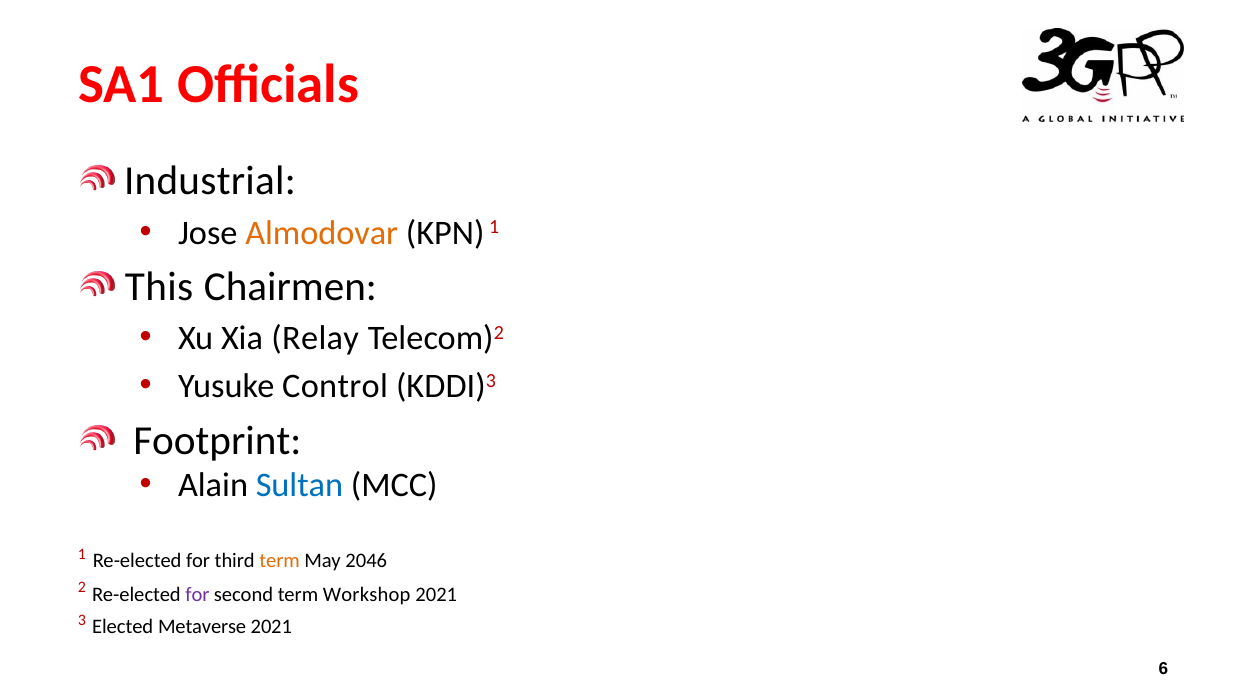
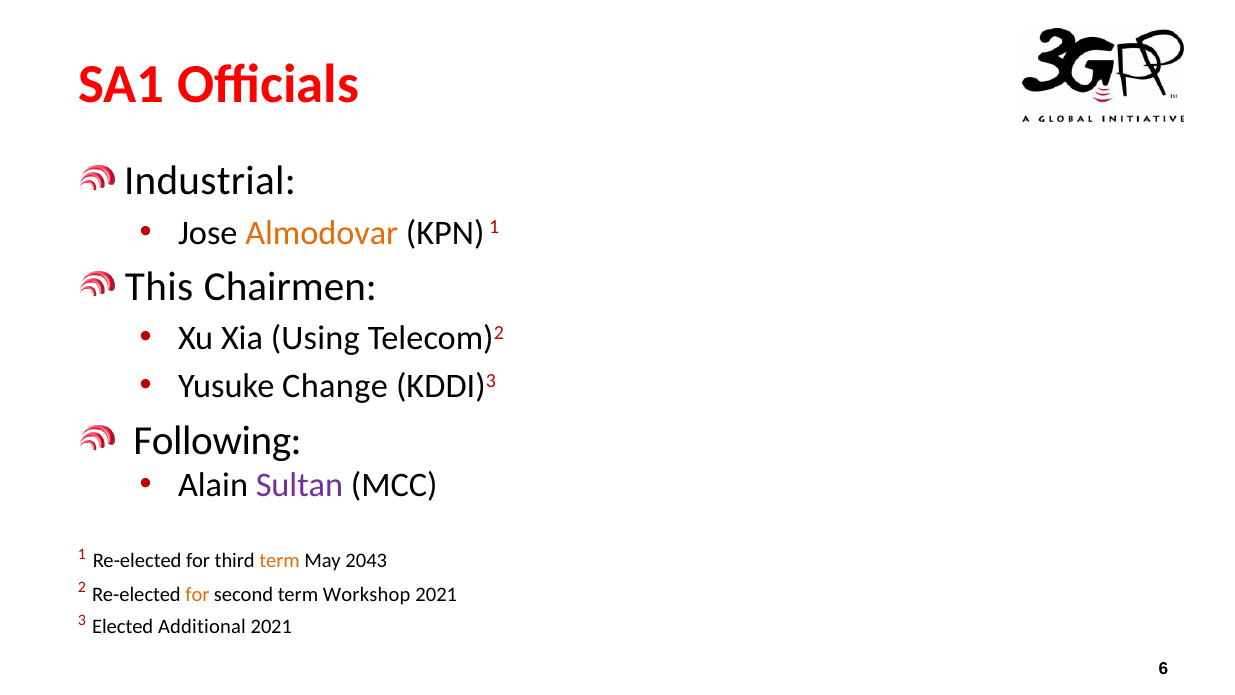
Relay: Relay -> Using
Control: Control -> Change
Footprint: Footprint -> Following
Sultan colour: blue -> purple
2046: 2046 -> 2043
for at (197, 594) colour: purple -> orange
Metaverse: Metaverse -> Additional
